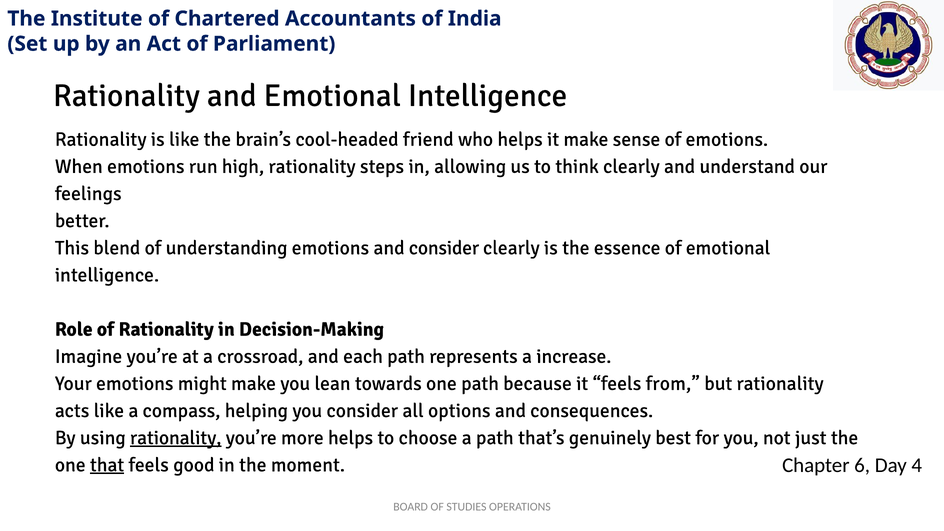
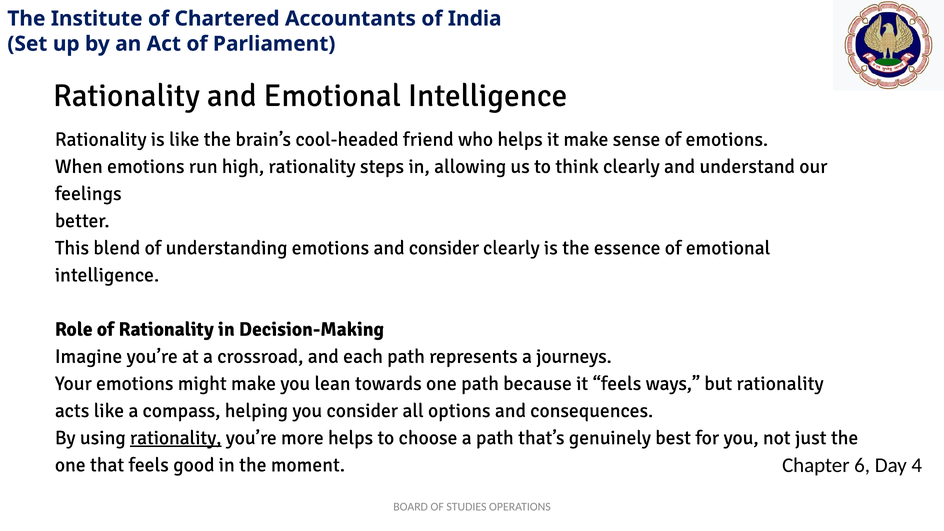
increase: increase -> journeys
from: from -> ways
that underline: present -> none
